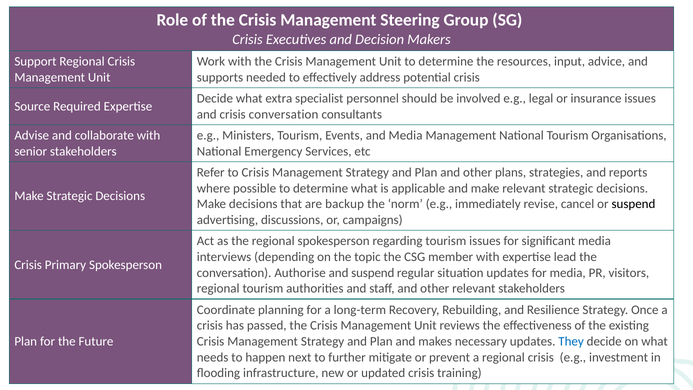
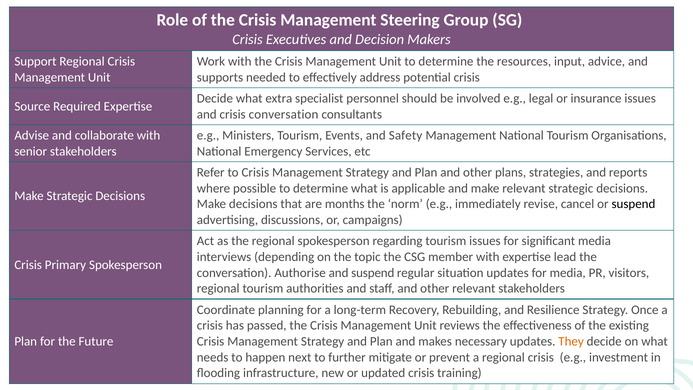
and Media: Media -> Safety
backup: backup -> months
They colour: blue -> orange
